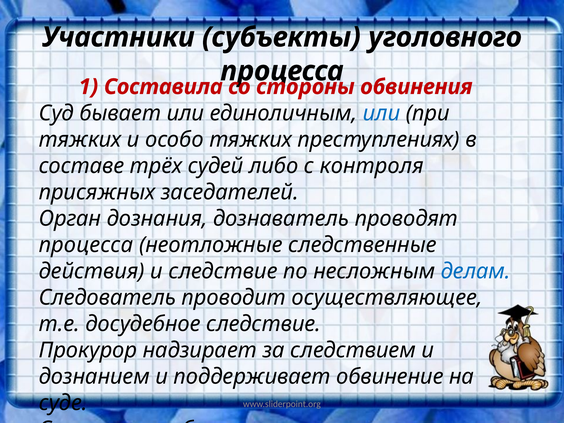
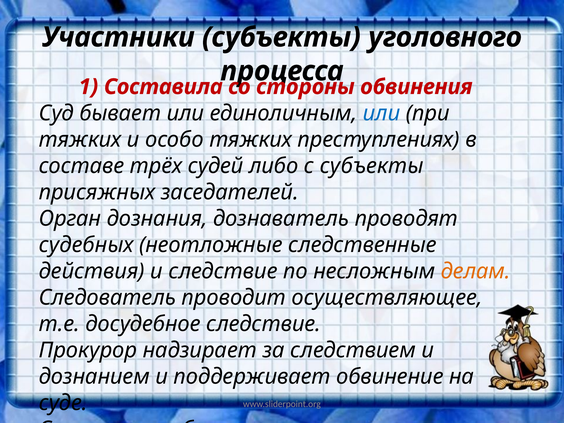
с контроля: контроля -> субъекты
процесса at (86, 245): процесса -> судебных
делам colour: blue -> orange
